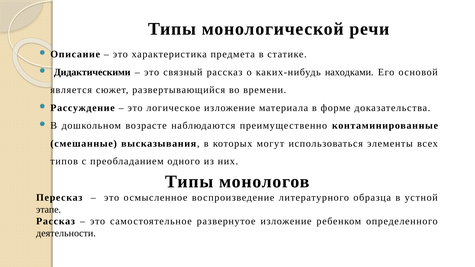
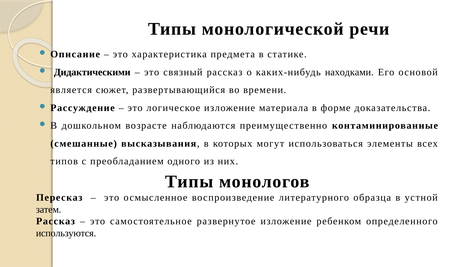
этапе: этапе -> затем
деятельности: деятельности -> используются
